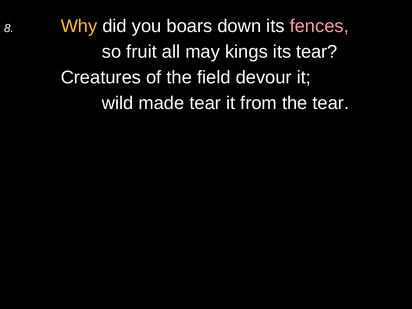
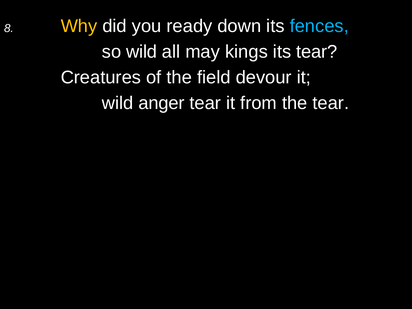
boars: boars -> ready
fences colour: pink -> light blue
so fruit: fruit -> wild
made: made -> anger
